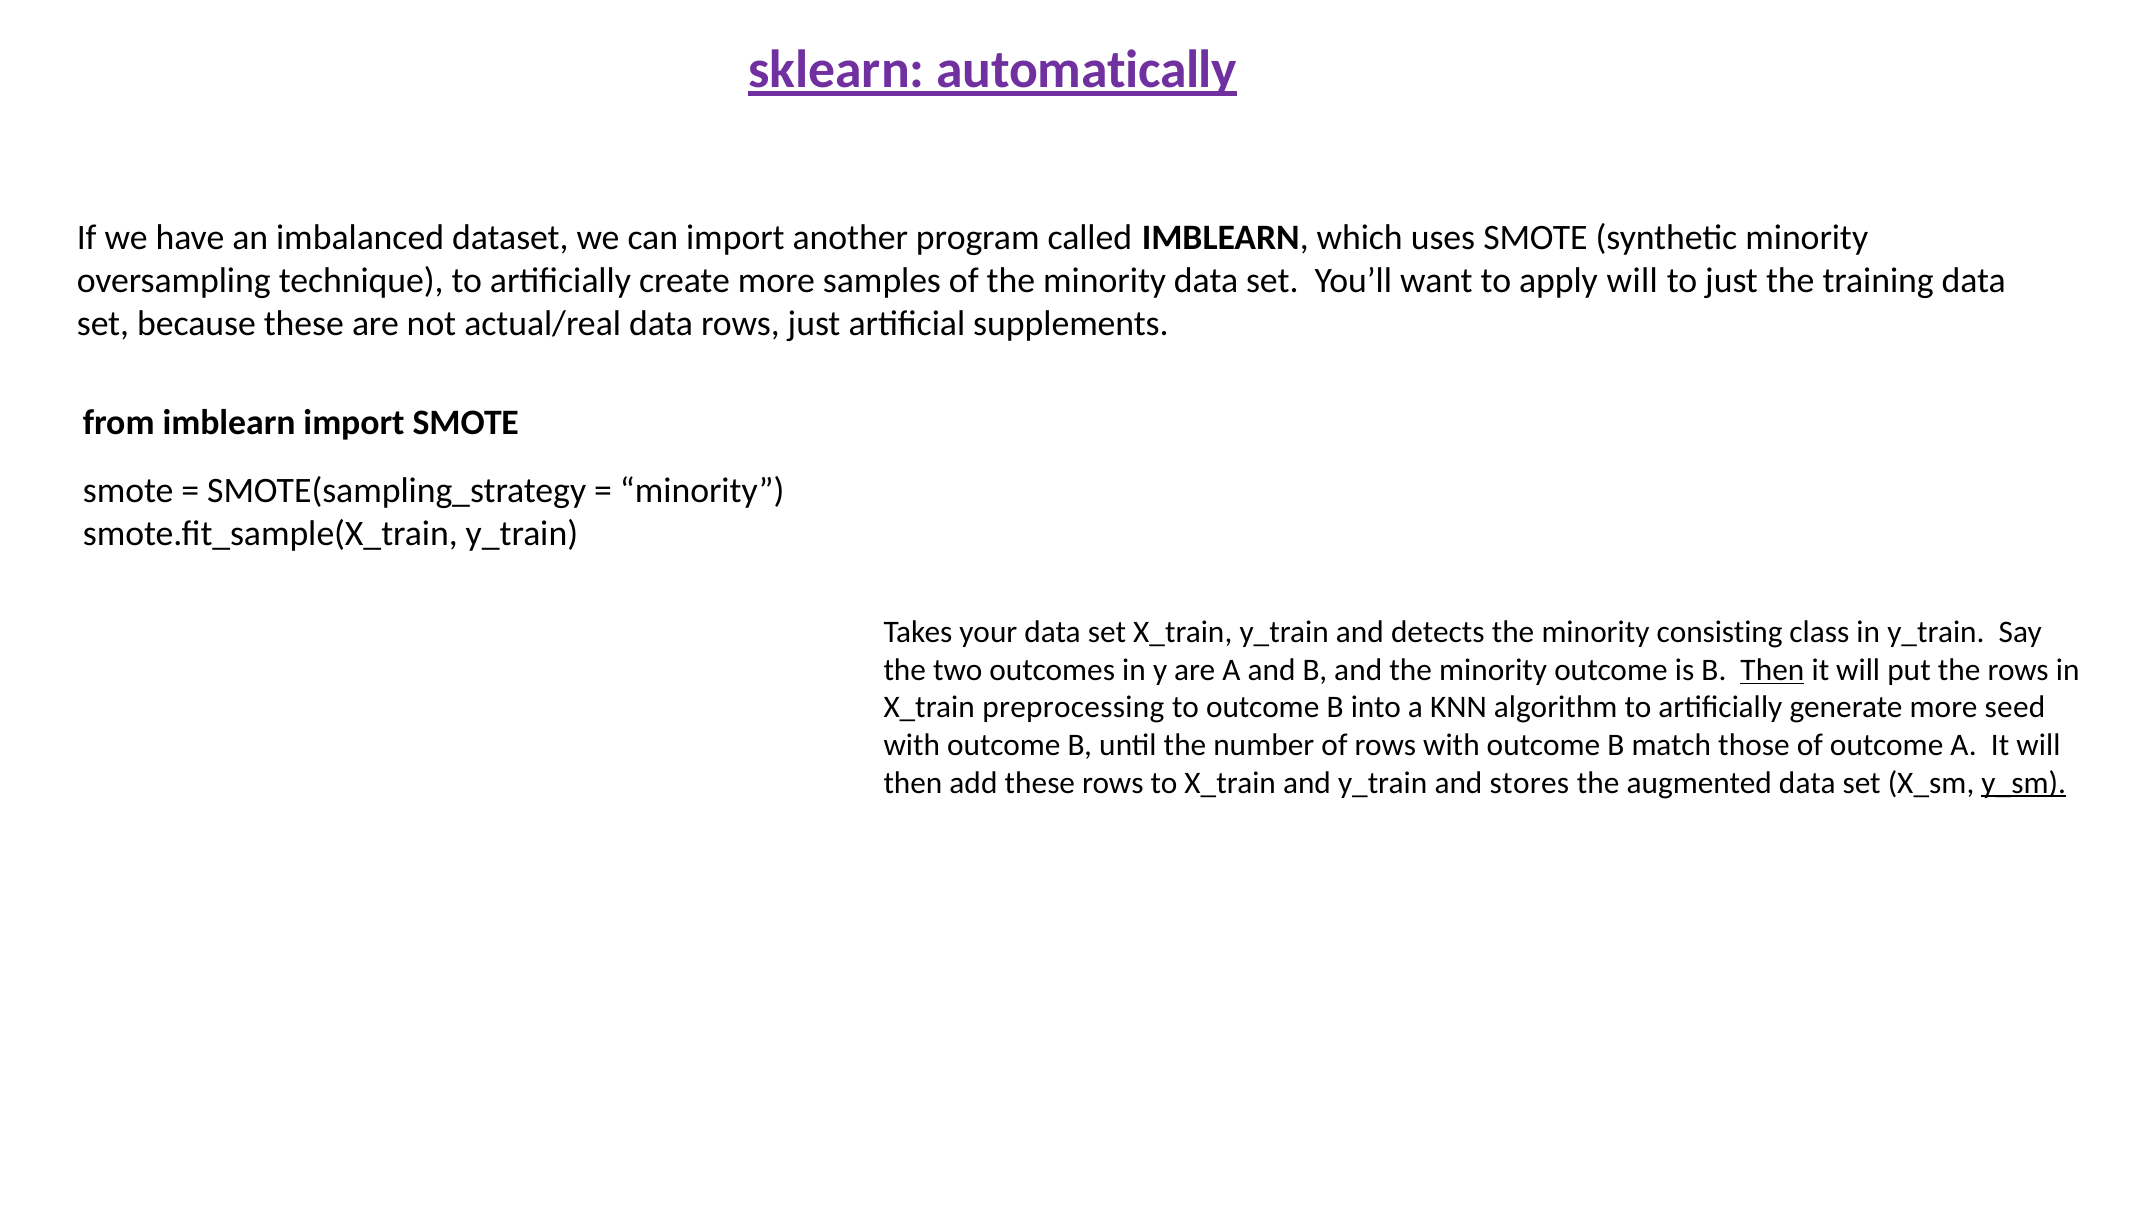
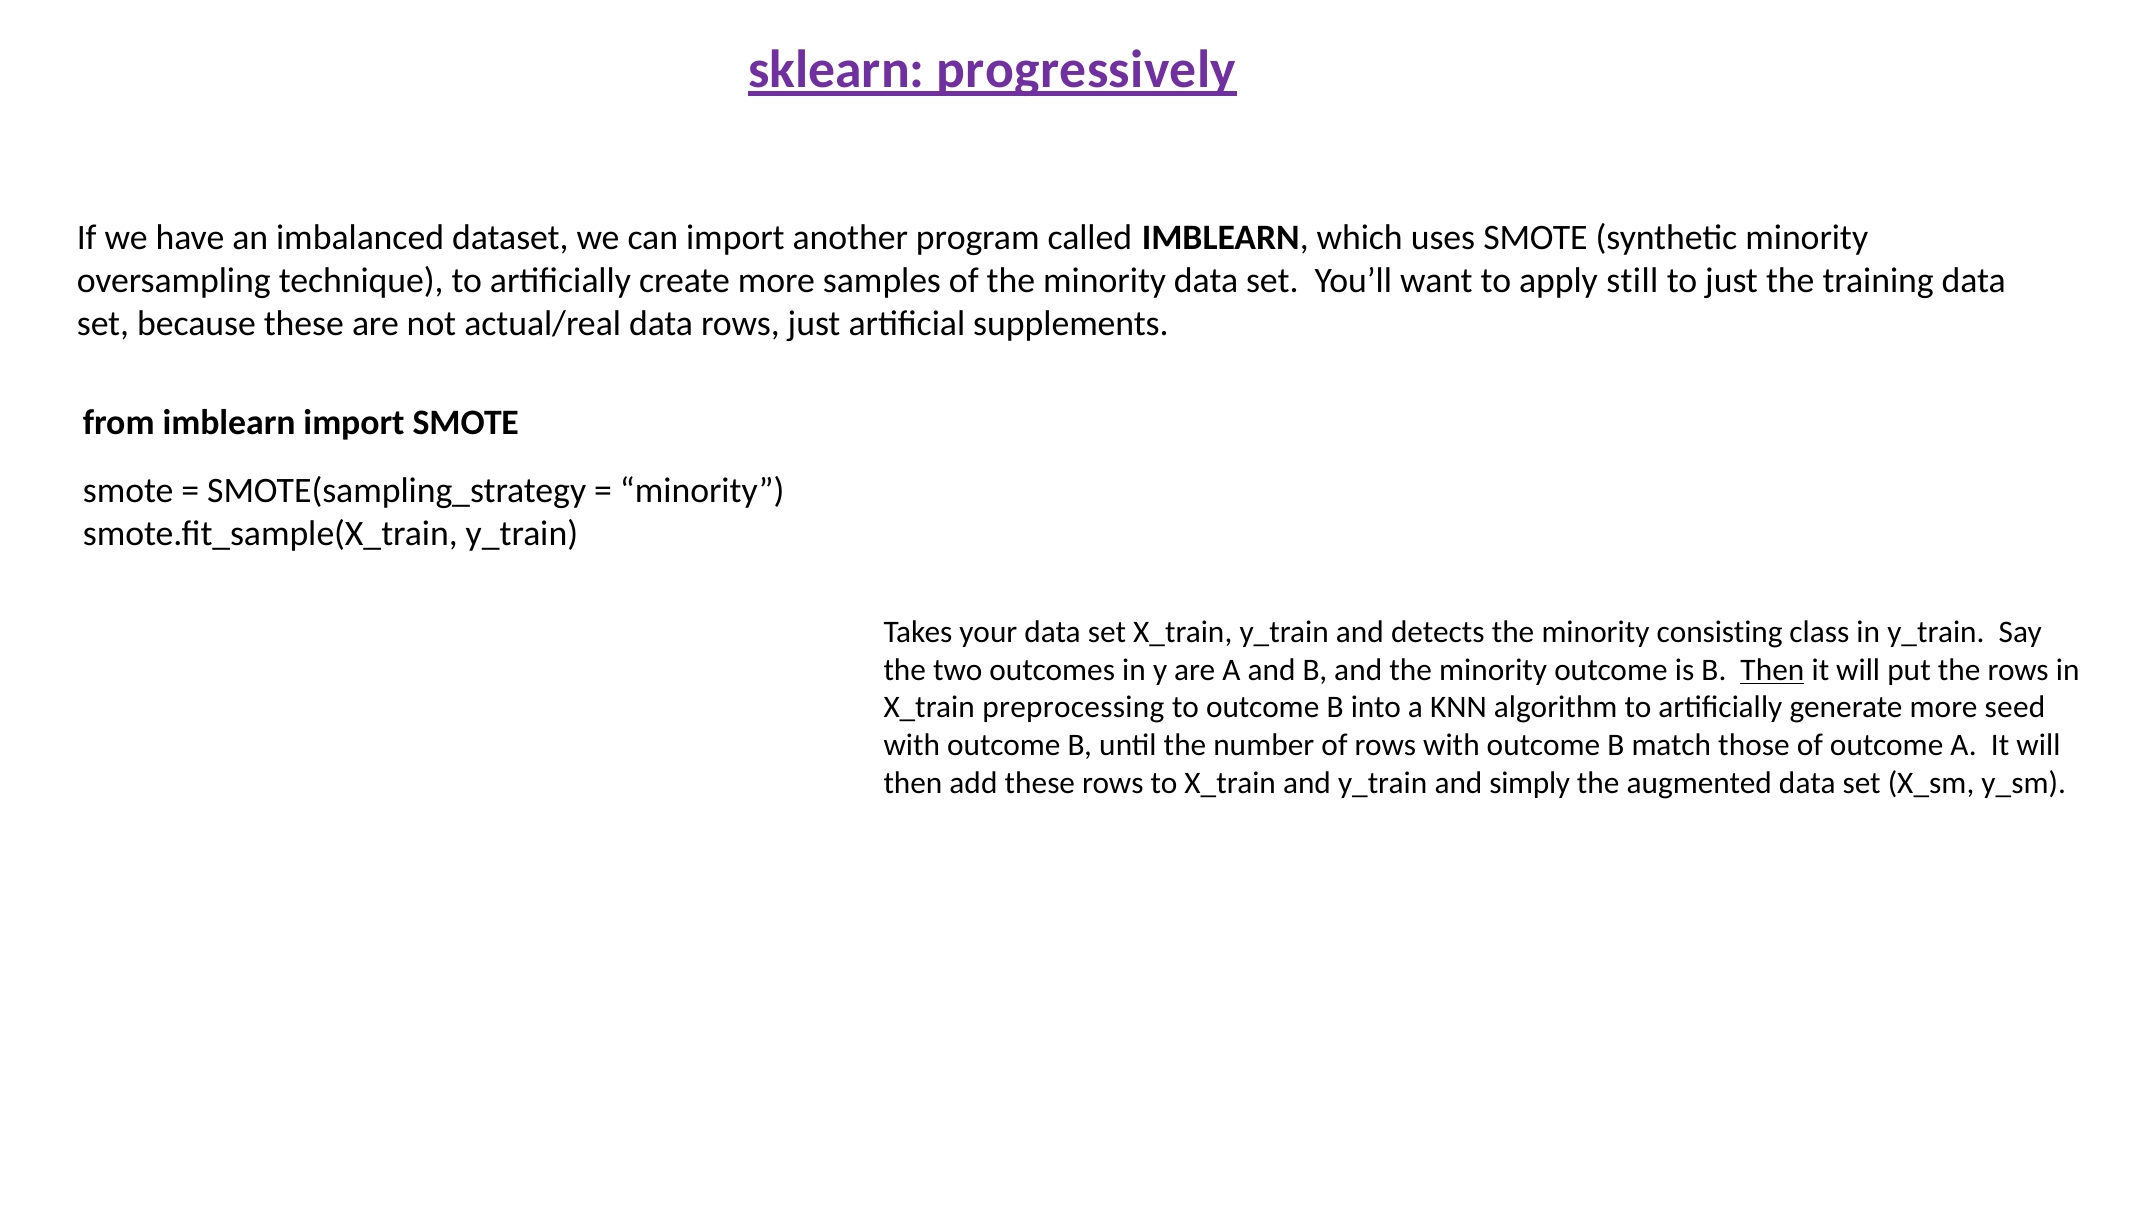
automatically: automatically -> progressively
apply will: will -> still
stores: stores -> simply
y_sm underline: present -> none
